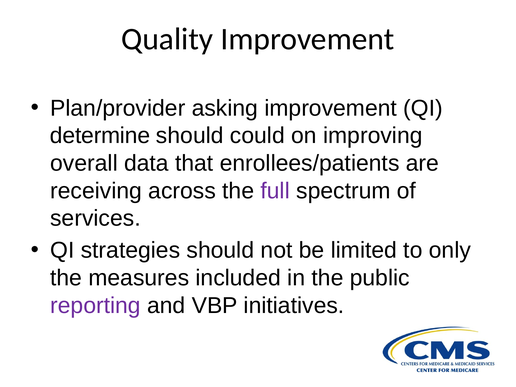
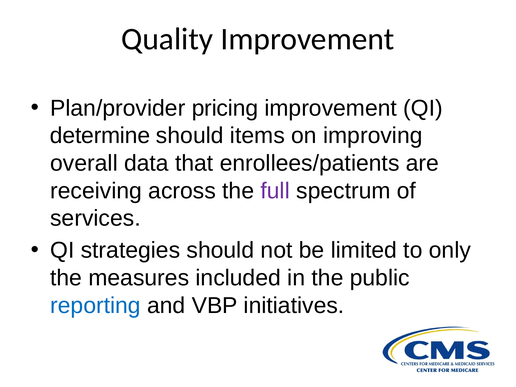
asking: asking -> pricing
could: could -> items
reporting colour: purple -> blue
